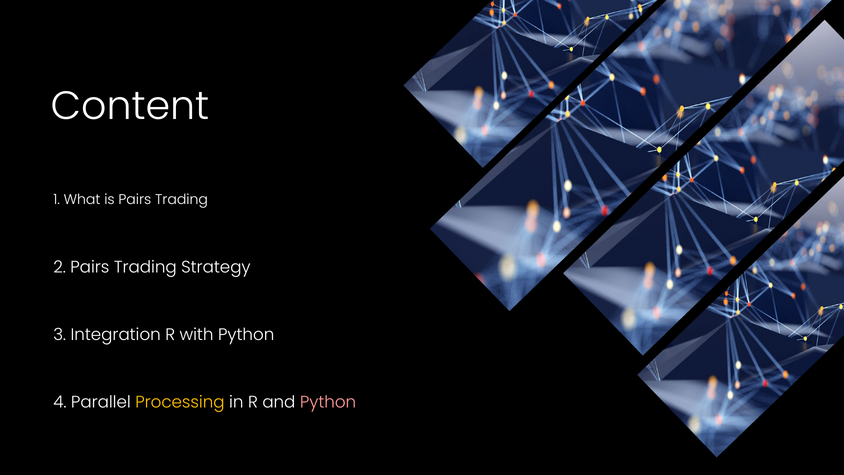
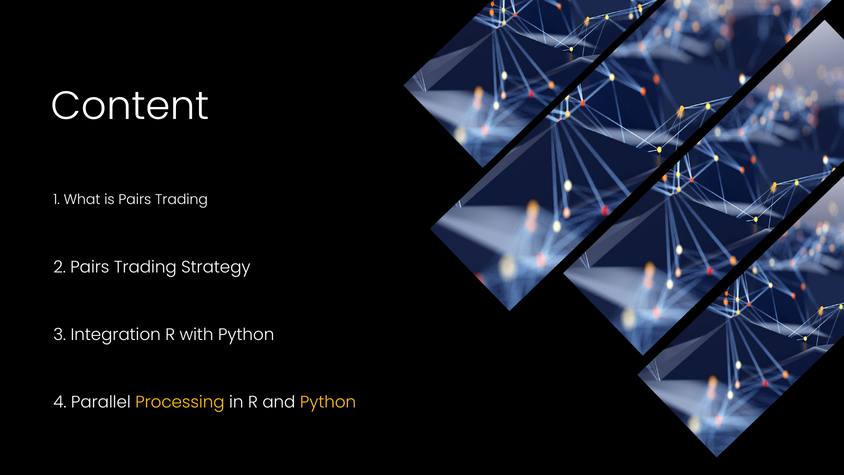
Python at (328, 402) colour: pink -> yellow
